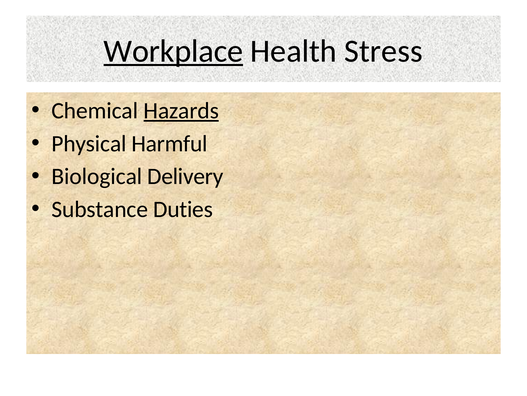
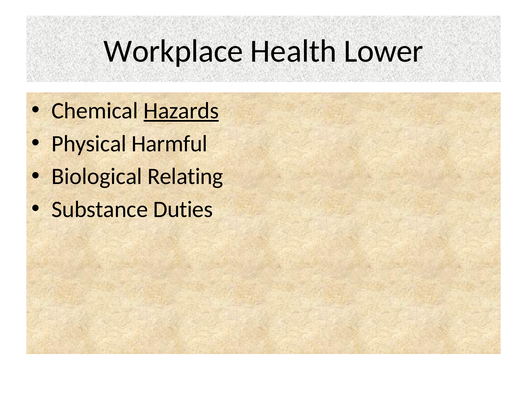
Workplace underline: present -> none
Stress: Stress -> Lower
Delivery: Delivery -> Relating
